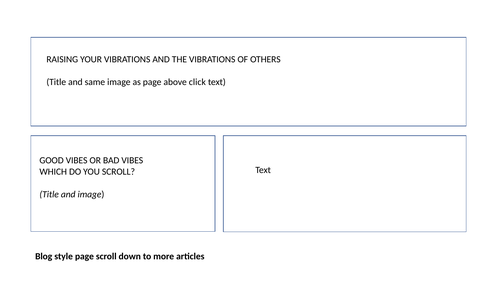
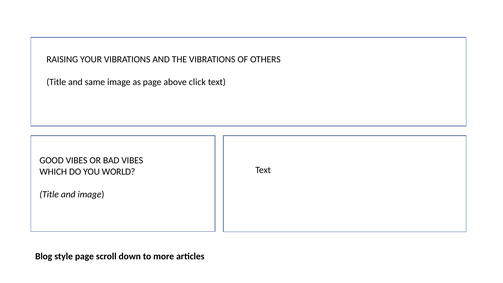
YOU SCROLL: SCROLL -> WORLD
